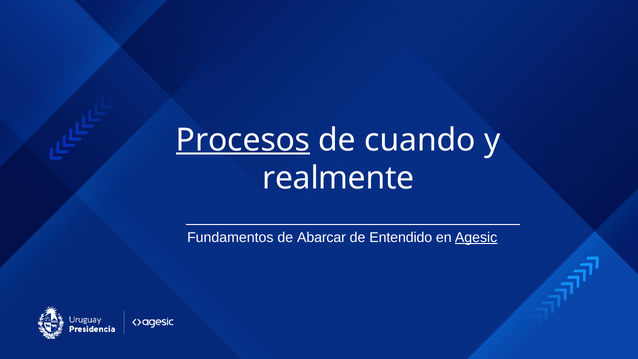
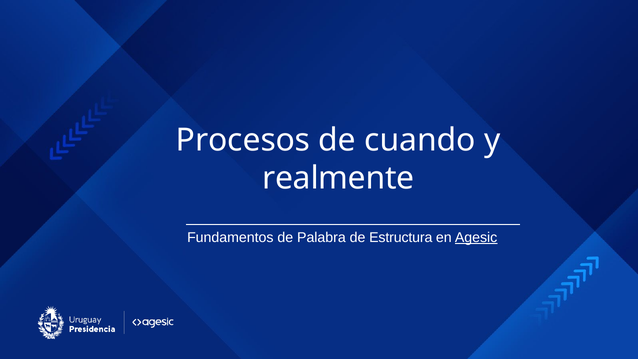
Procesos underline: present -> none
Abarcar: Abarcar -> Palabra
Entendido: Entendido -> Estructura
